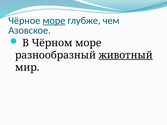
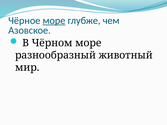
животный underline: present -> none
